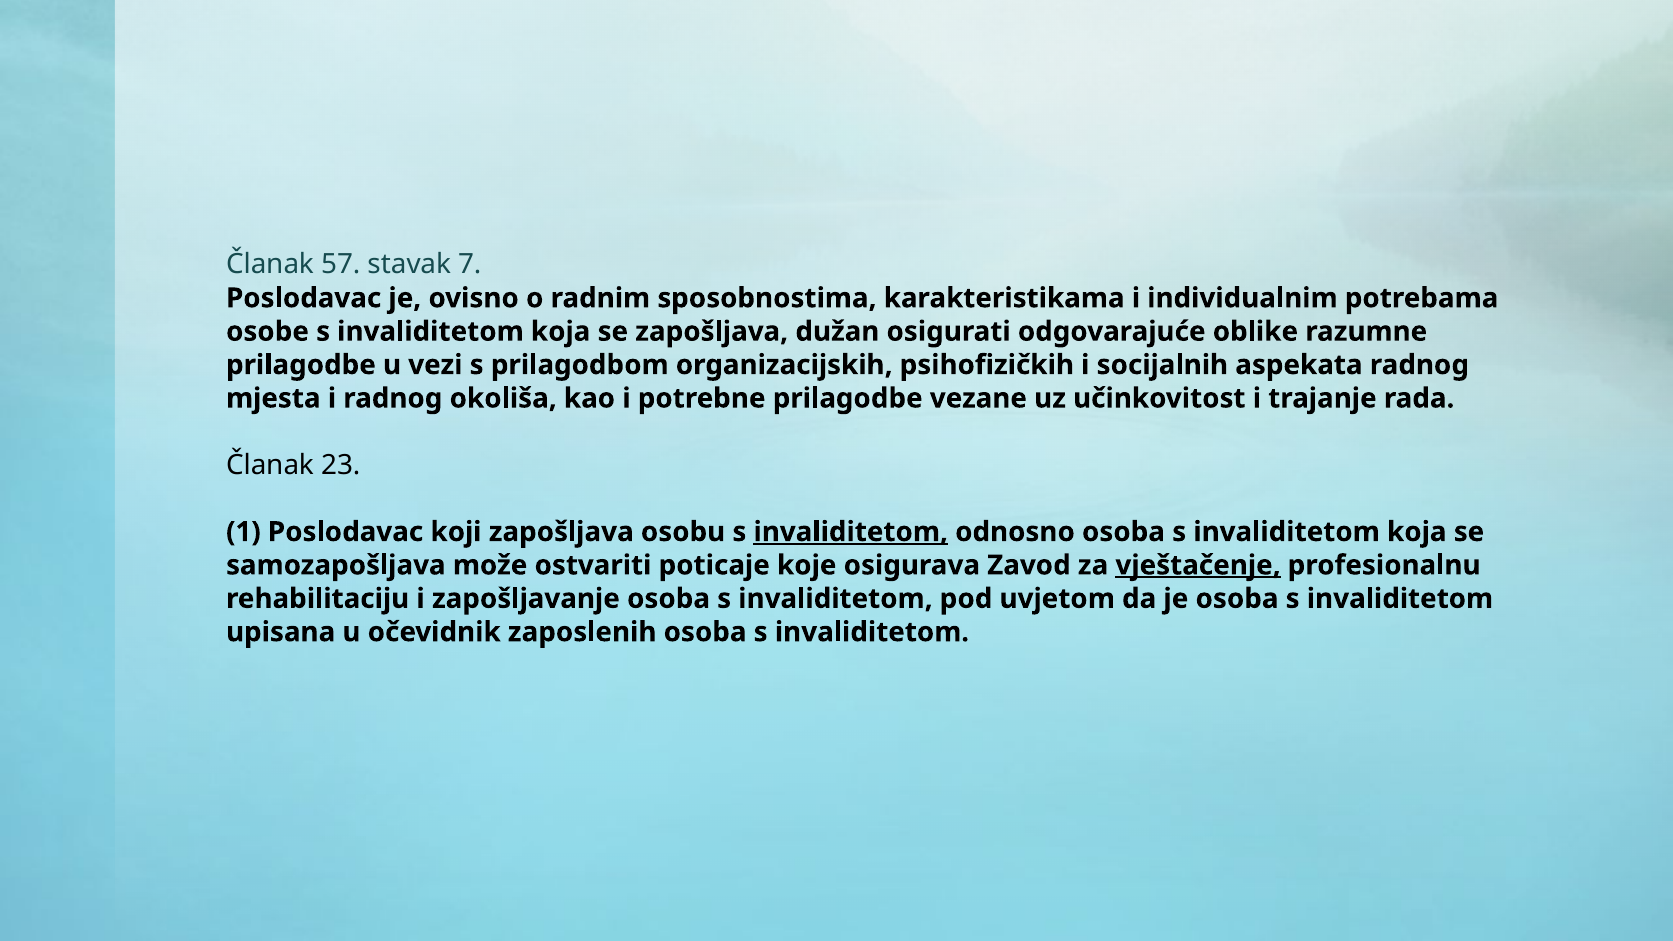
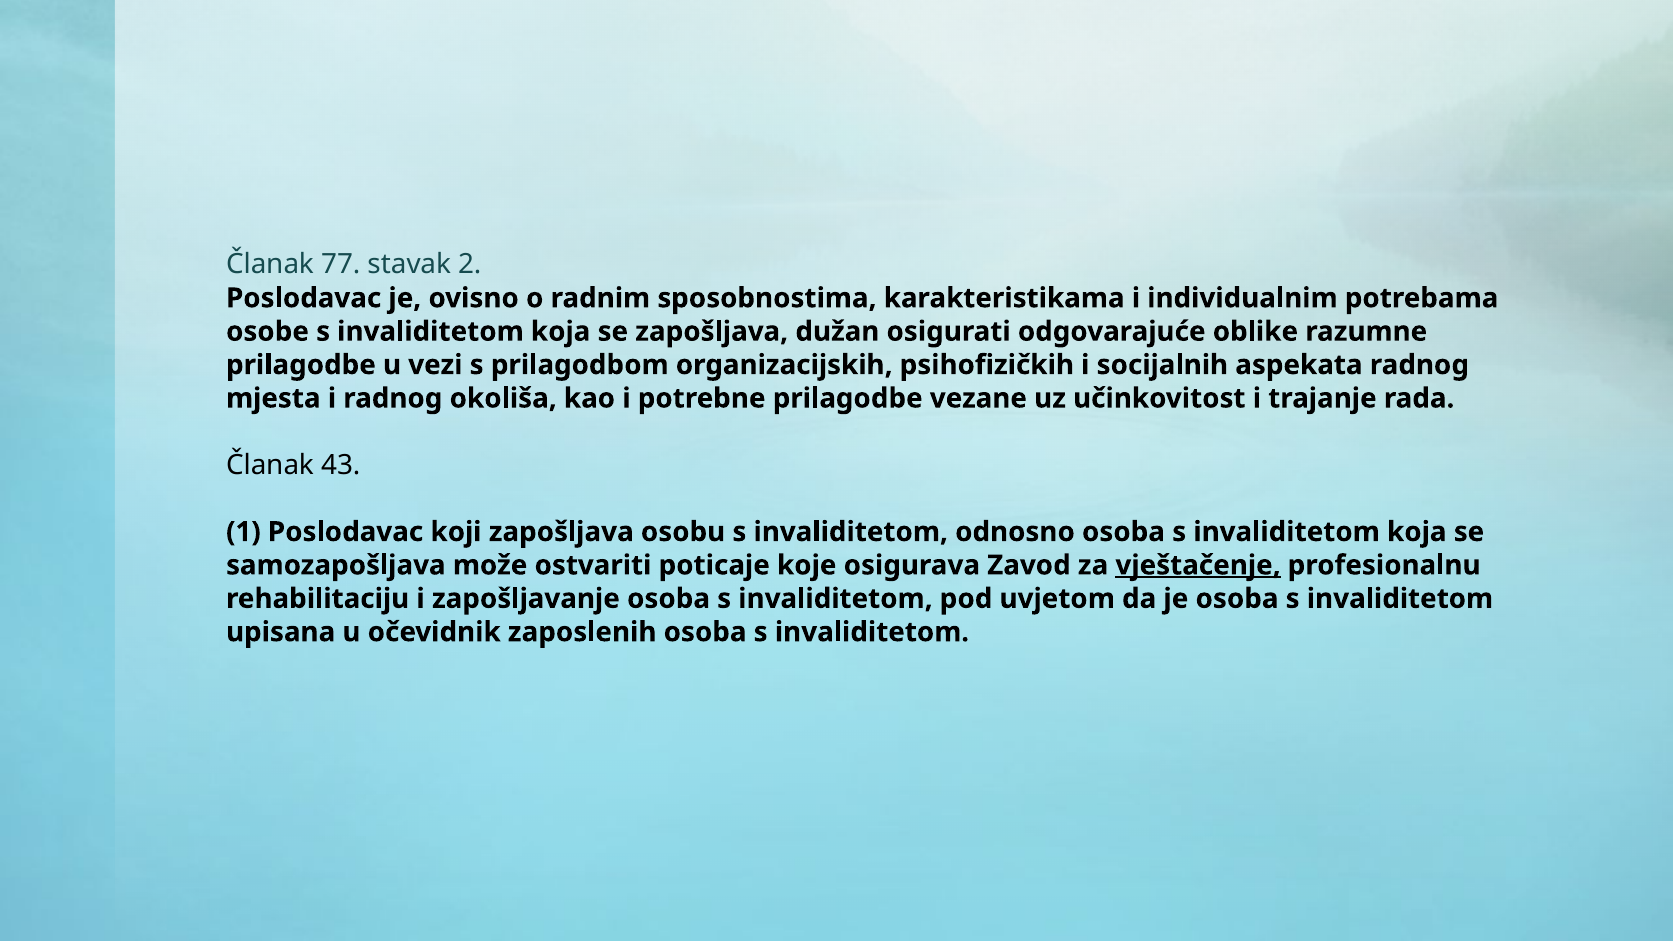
57: 57 -> 77
7: 7 -> 2
23: 23 -> 43
invaliditetom at (851, 532) underline: present -> none
